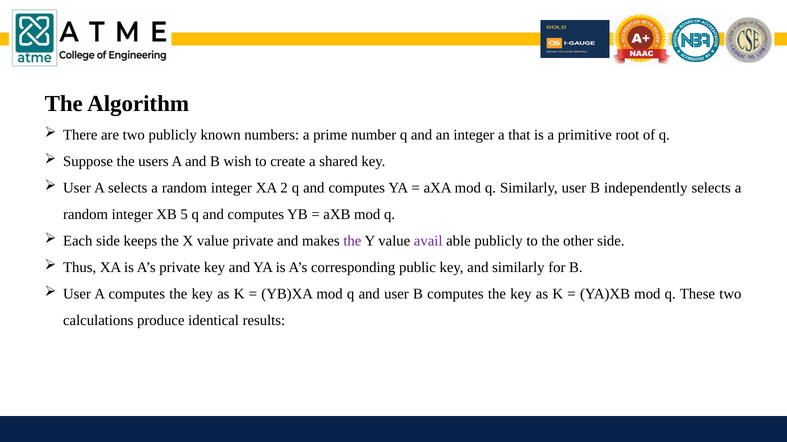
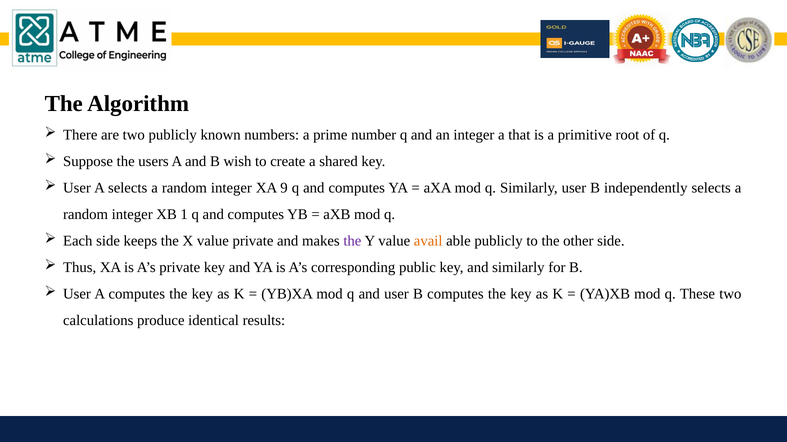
2: 2 -> 9
5: 5 -> 1
avail colour: purple -> orange
